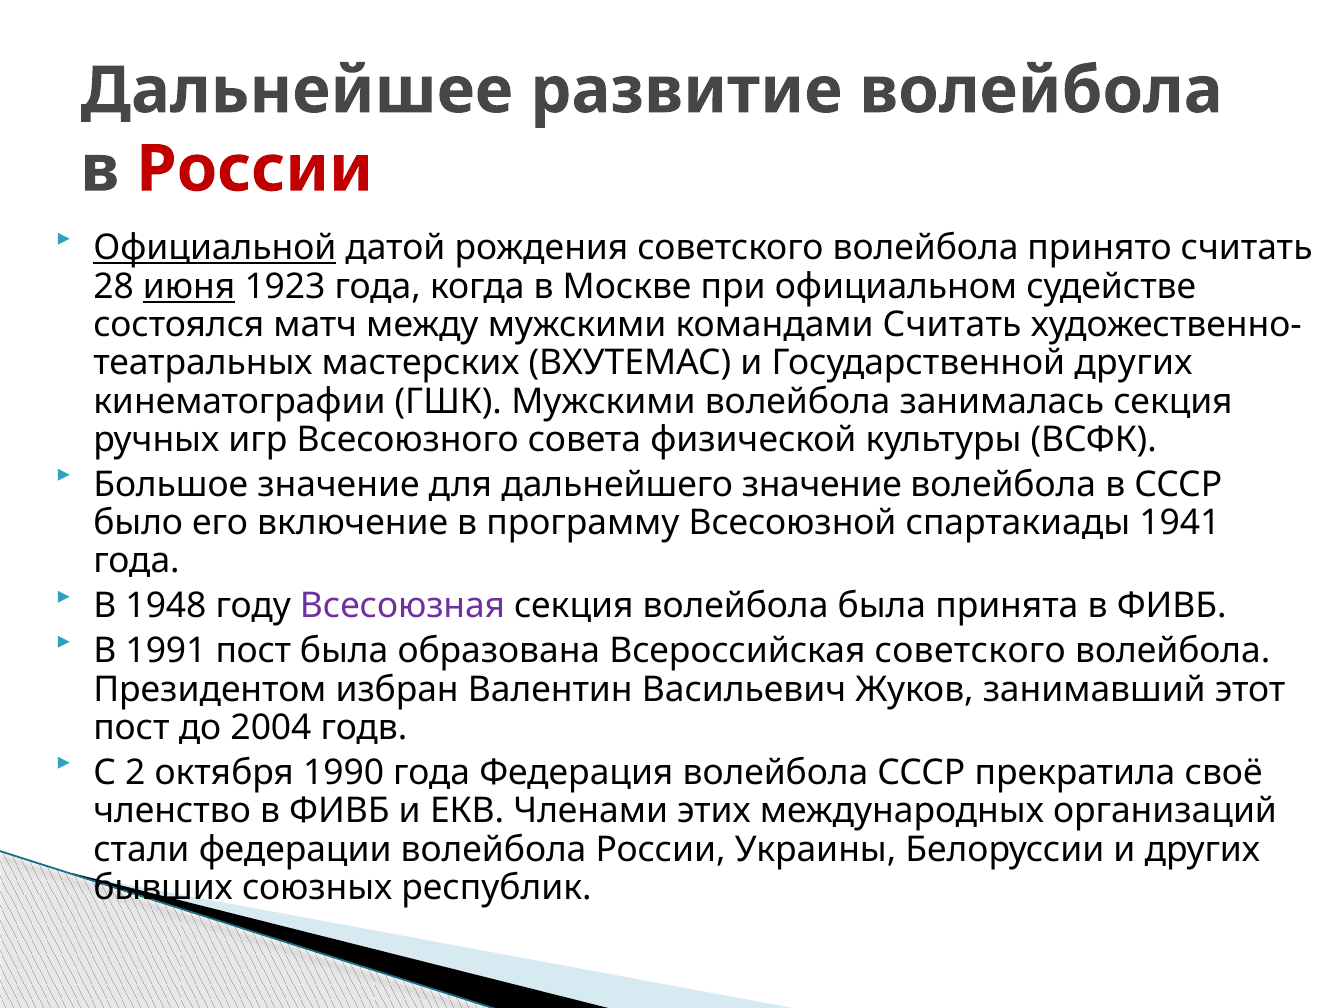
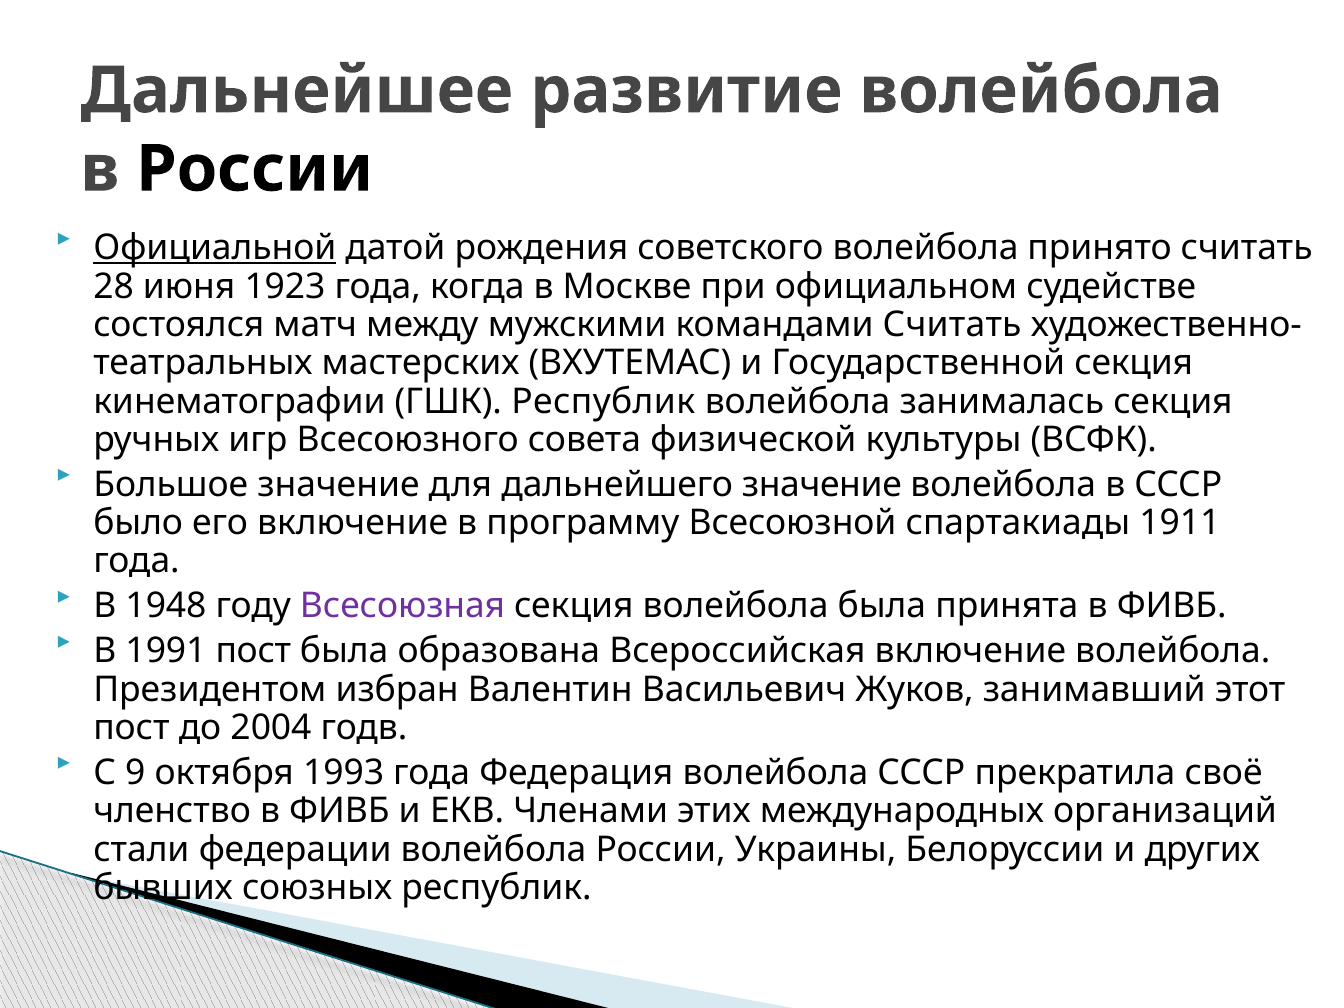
России at (255, 169) colour: red -> black
июня underline: present -> none
Государственной других: других -> секция
ГШК Мужскими: Мужскими -> Республик
1941: 1941 -> 1911
Всероссийская советского: советского -> включение
2: 2 -> 9
1990: 1990 -> 1993
